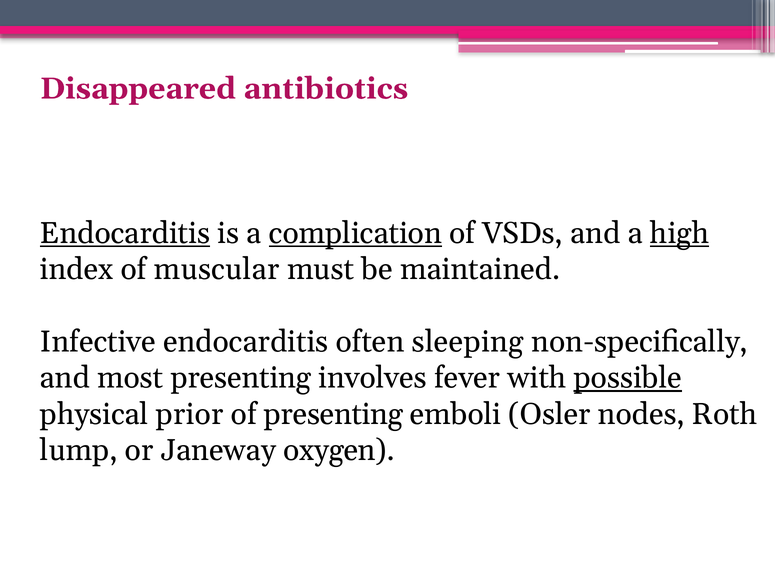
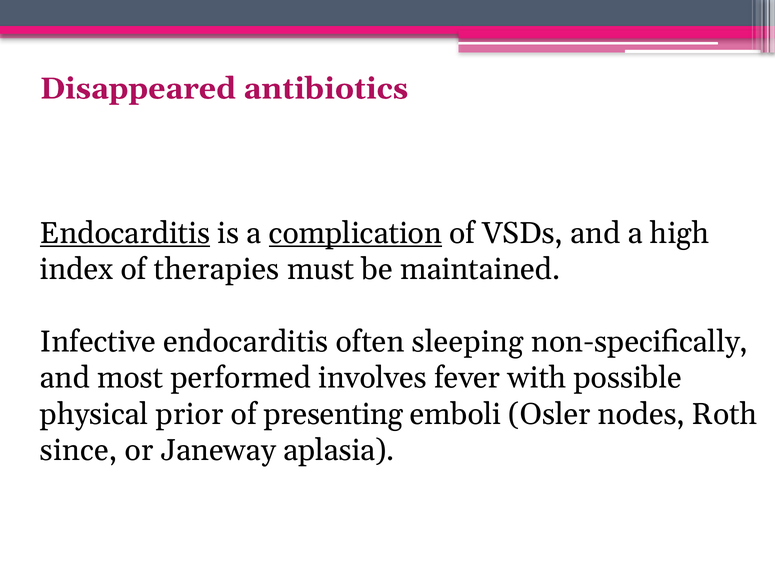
high underline: present -> none
muscular: muscular -> therapies
most presenting: presenting -> performed
possible underline: present -> none
lump: lump -> since
oxygen: oxygen -> aplasia
